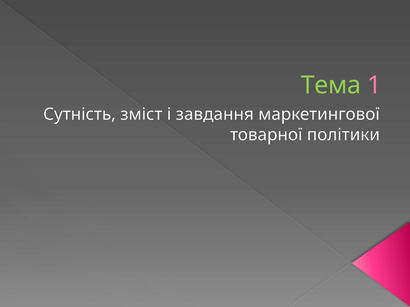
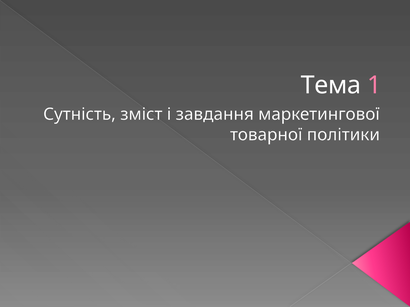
Тема colour: light green -> white
